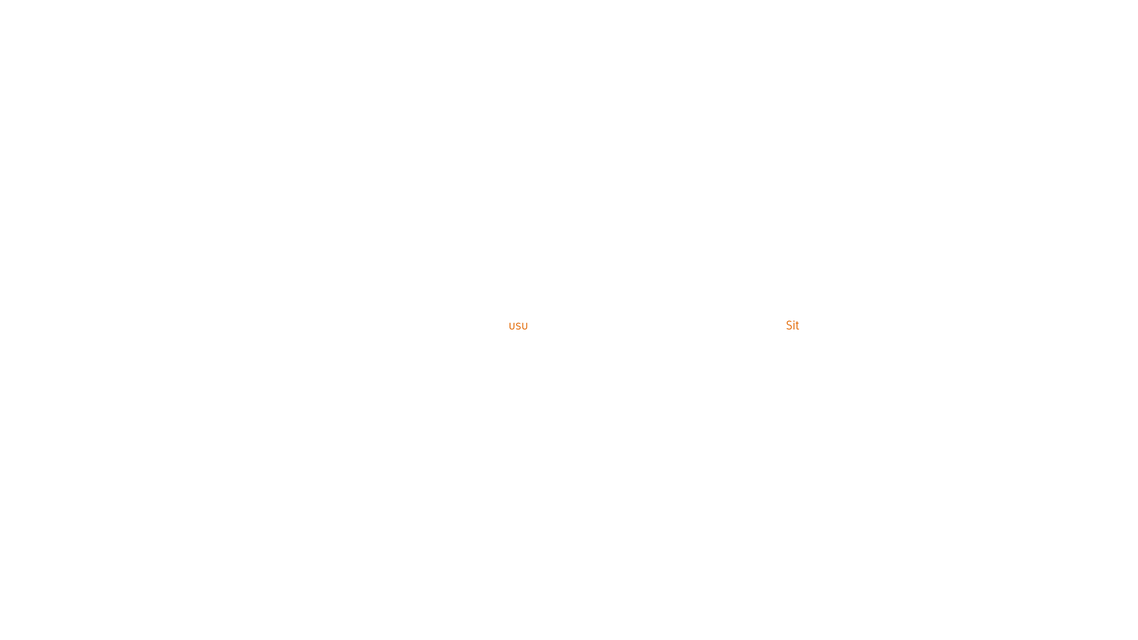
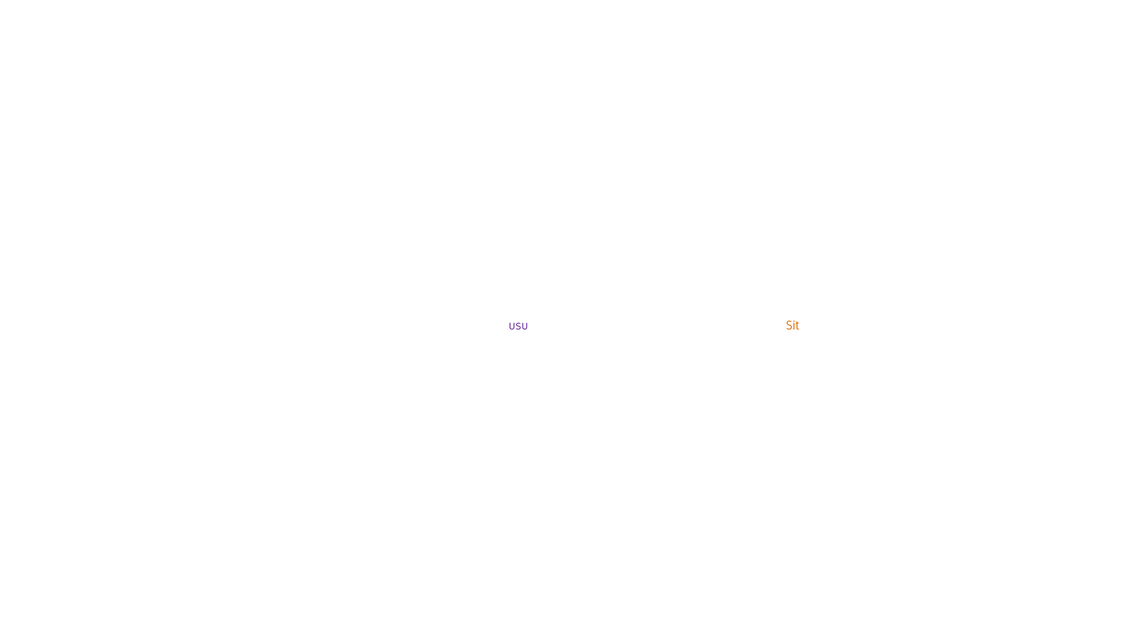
usu colour: orange -> purple
